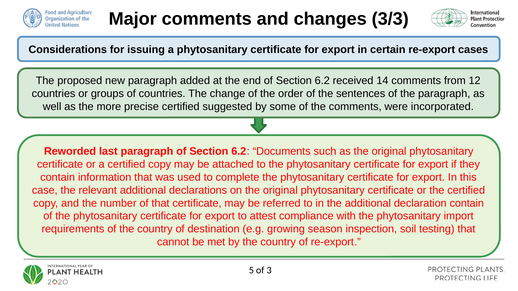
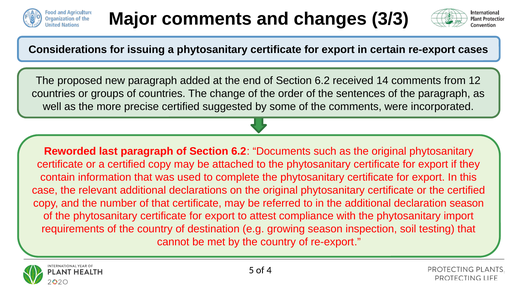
declaration contain: contain -> season
3: 3 -> 4
